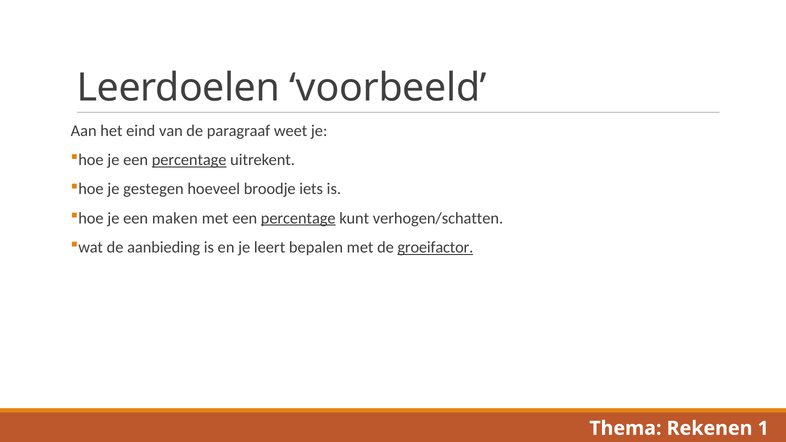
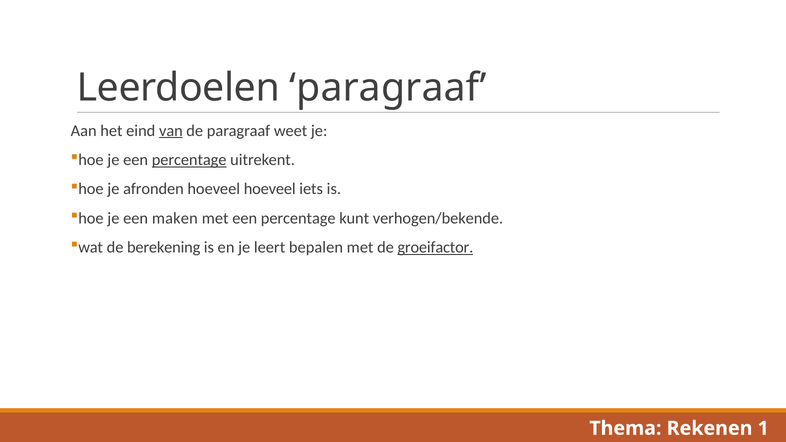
Leerdoelen voorbeeld: voorbeeld -> paragraaf
van underline: none -> present
gestegen: gestegen -> afronden
hoeveel broodje: broodje -> hoeveel
percentage at (298, 218) underline: present -> none
verhogen/schatten: verhogen/schatten -> verhogen/bekende
aanbieding: aanbieding -> berekening
